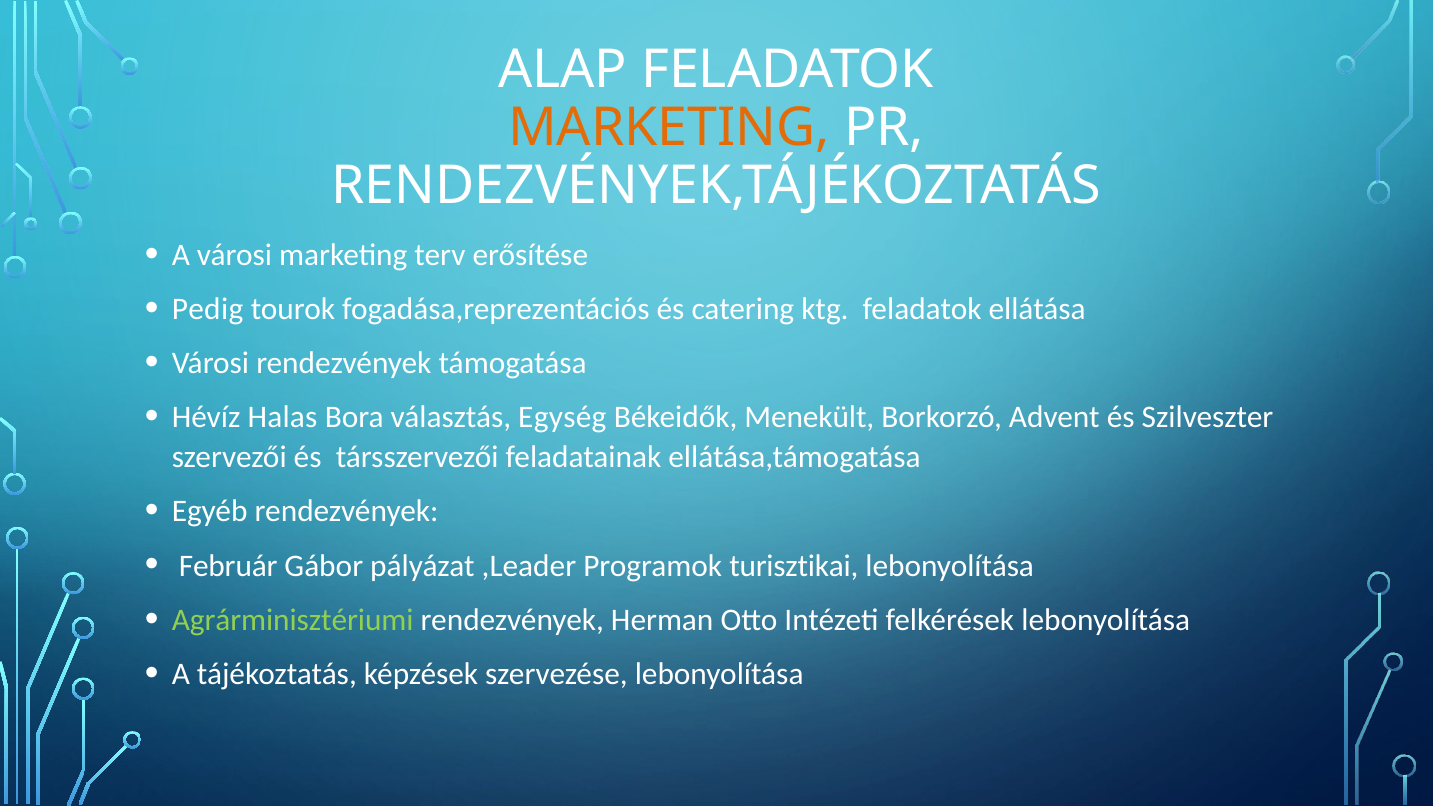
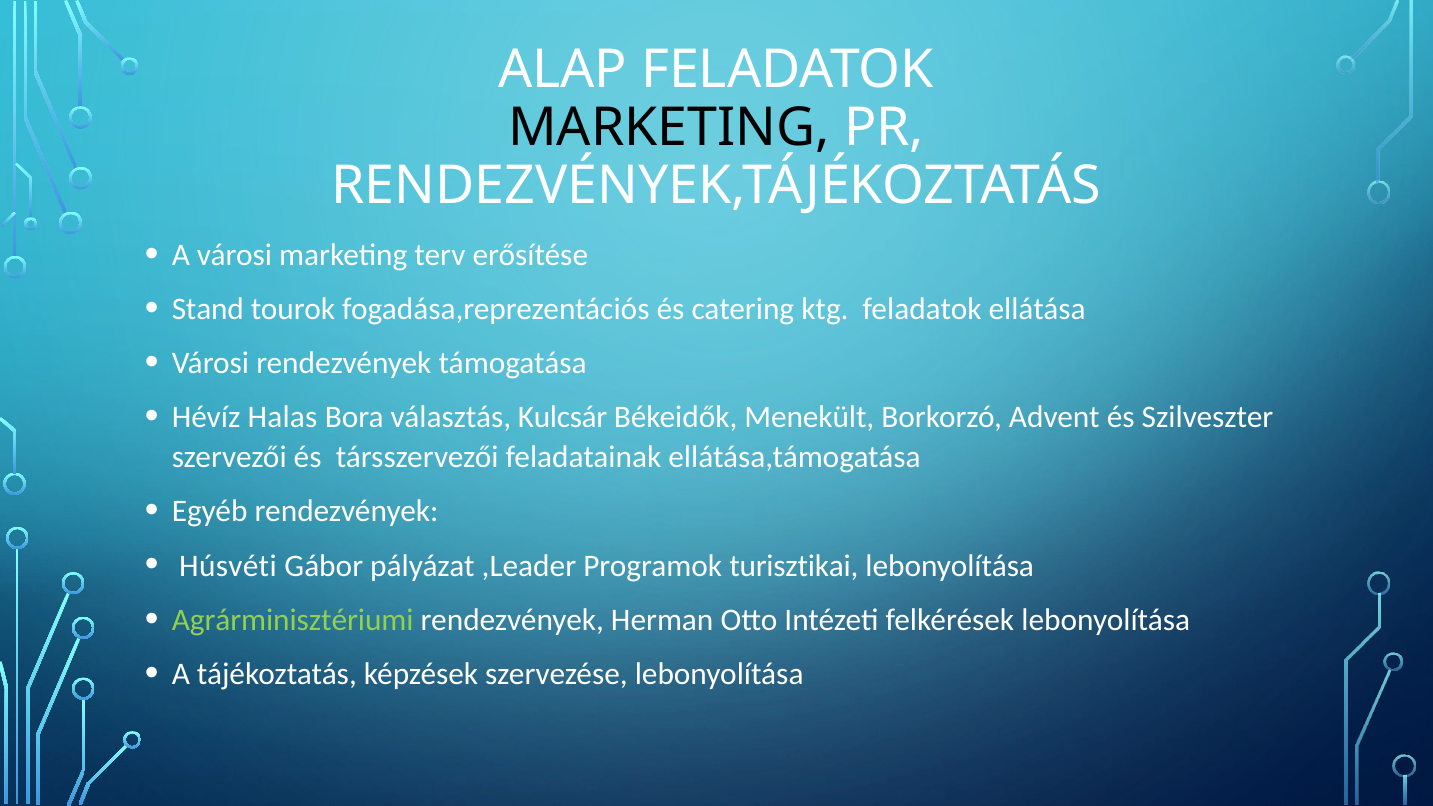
MARKETING at (669, 128) colour: orange -> black
Pedig: Pedig -> Stand
Egység: Egység -> Kulcsár
Február: Február -> Húsvéti
